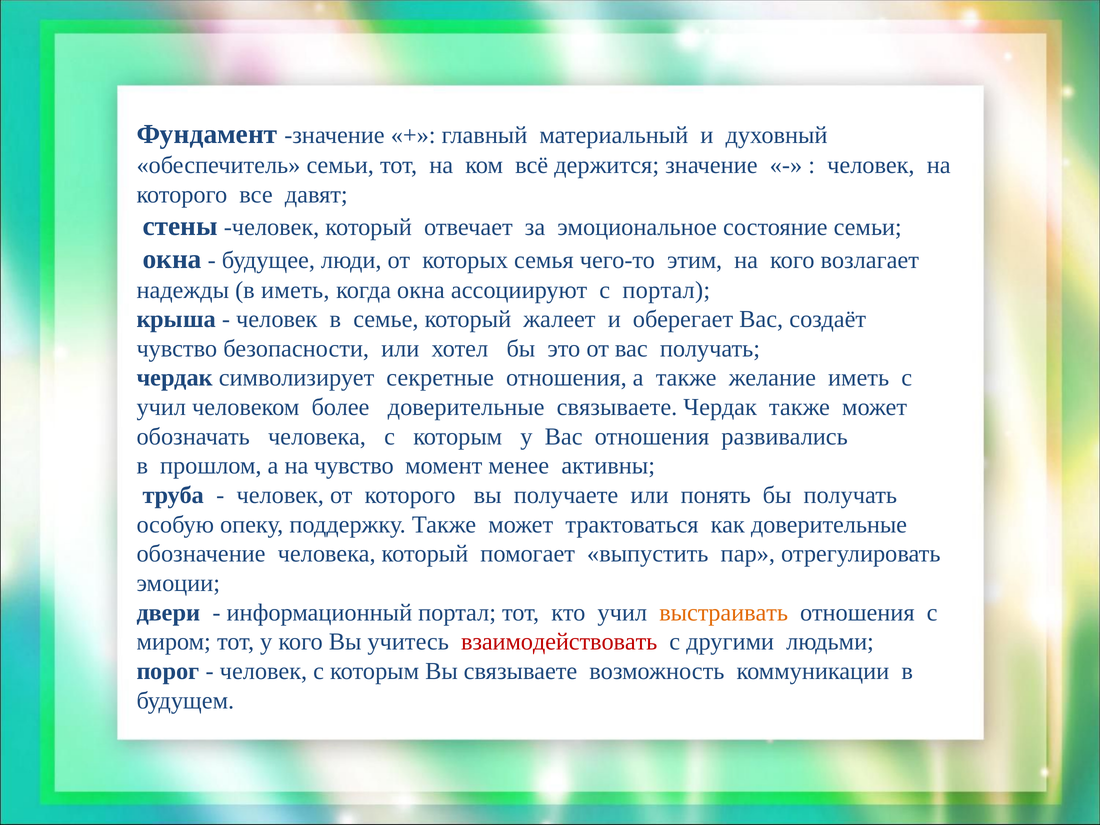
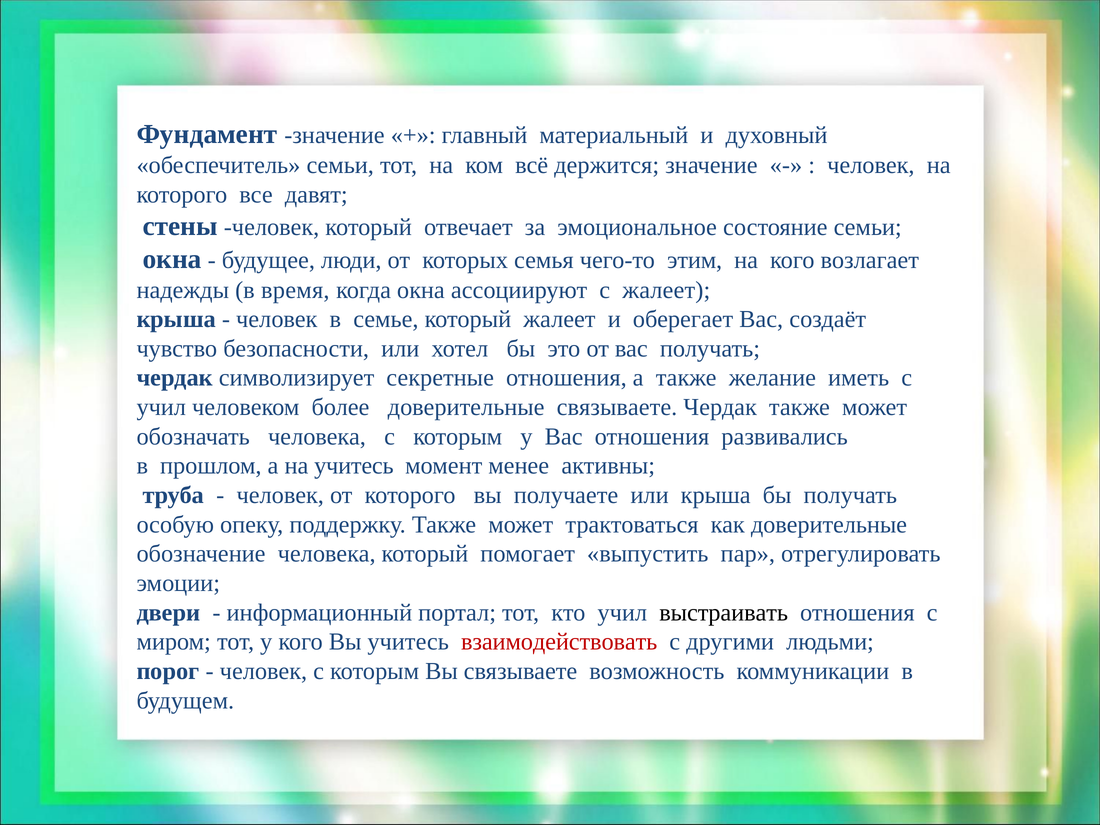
в иметь: иметь -> время
с портал: портал -> жалеет
на чувство: чувство -> учитесь
или понять: понять -> крыша
выстраивать colour: orange -> black
